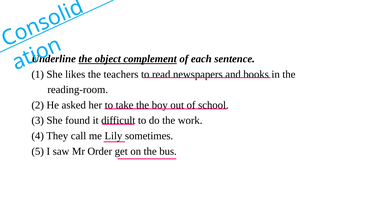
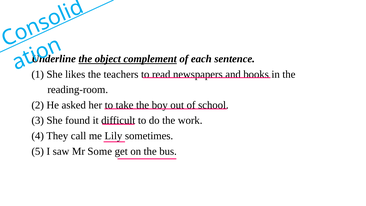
Order: Order -> Some
